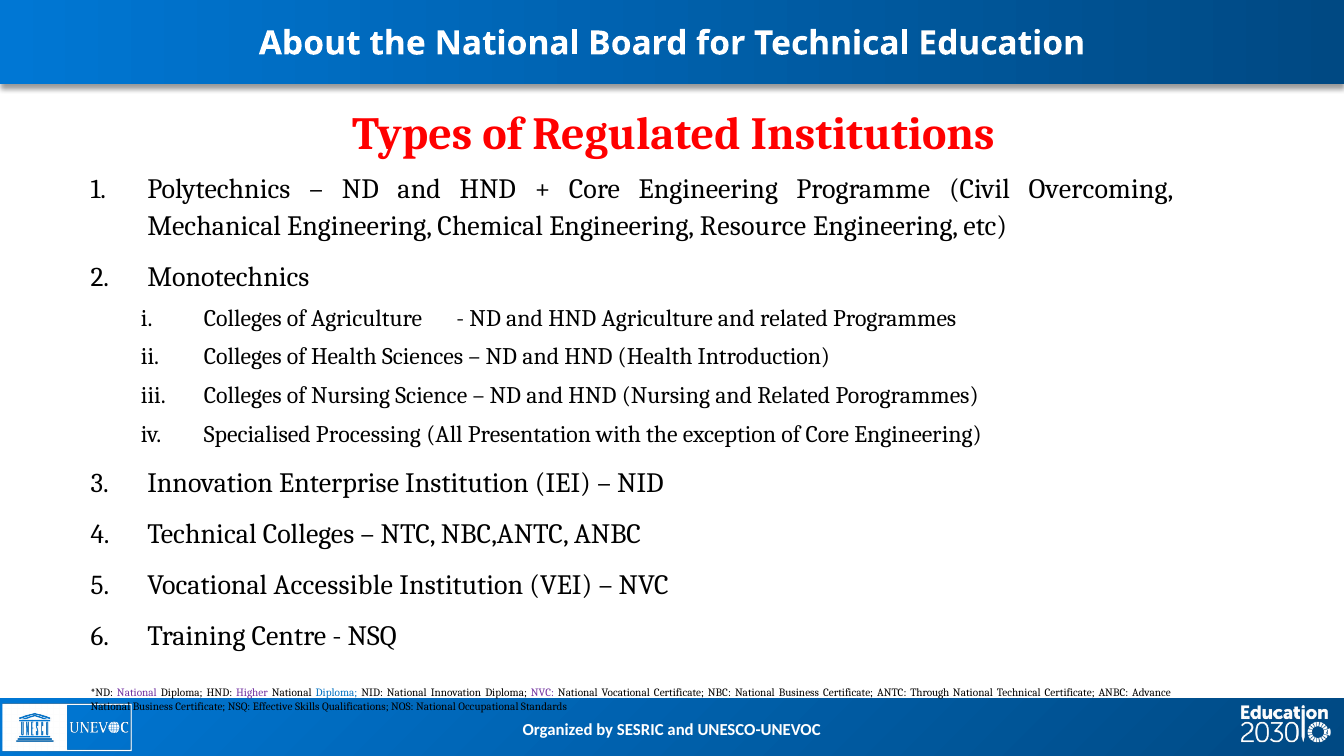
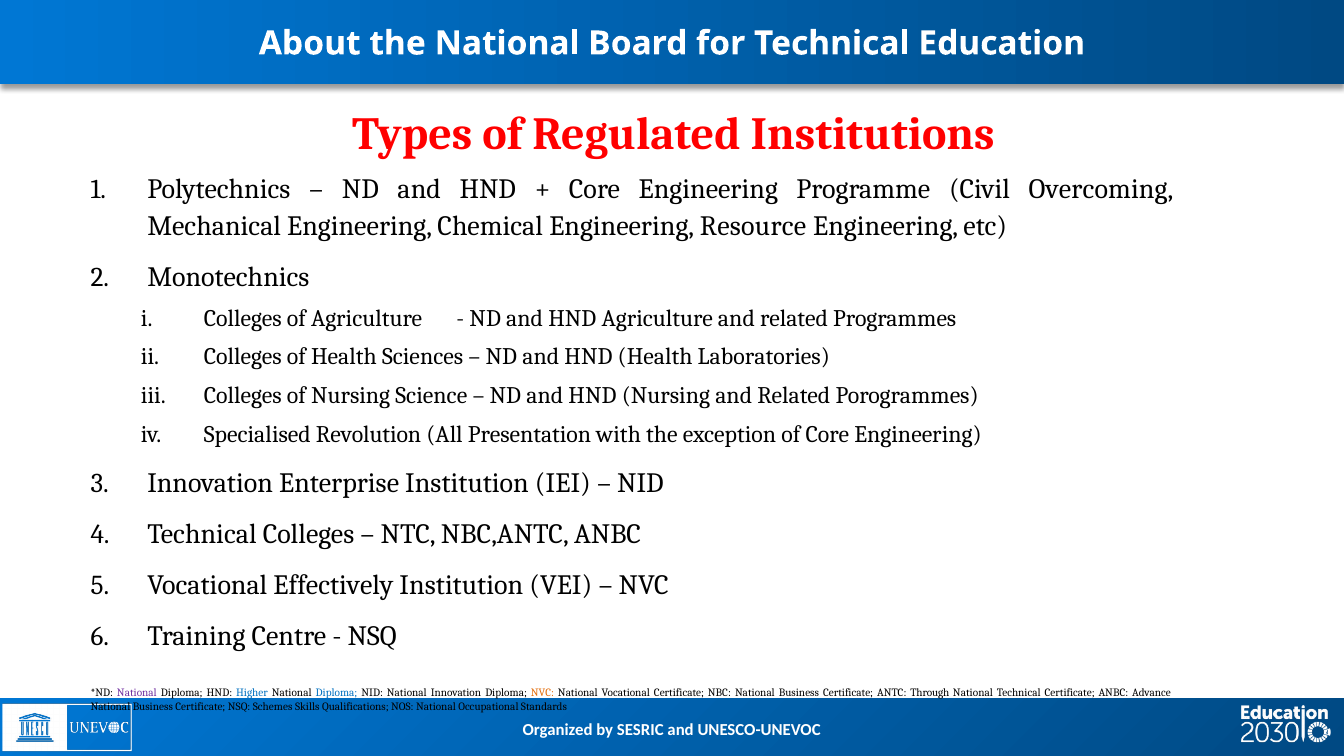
Introduction: Introduction -> Laboratories
Processing: Processing -> Revolution
Accessible: Accessible -> Effectively
Higher colour: purple -> blue
NVC at (543, 692) colour: purple -> orange
Effective: Effective -> Schemes
